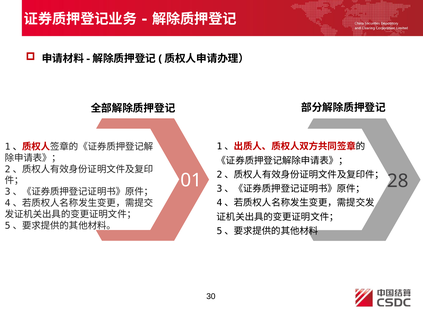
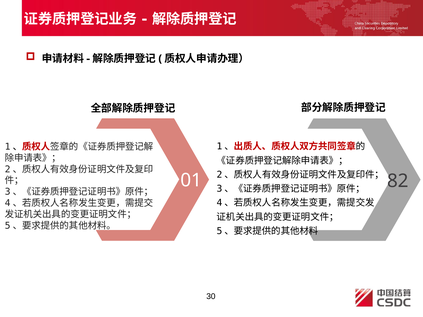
28: 28 -> 82
